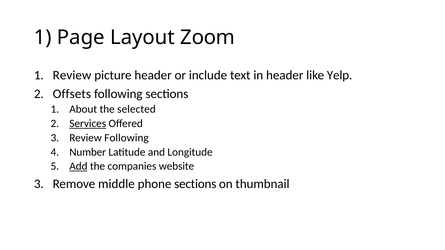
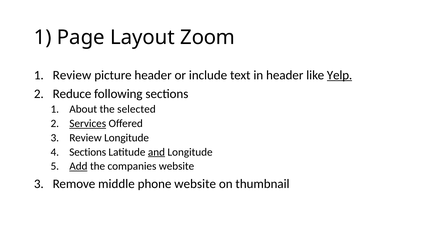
Yelp underline: none -> present
Offsets: Offsets -> Reduce
Review Following: Following -> Longitude
Number at (88, 152): Number -> Sections
and underline: none -> present
phone sections: sections -> website
